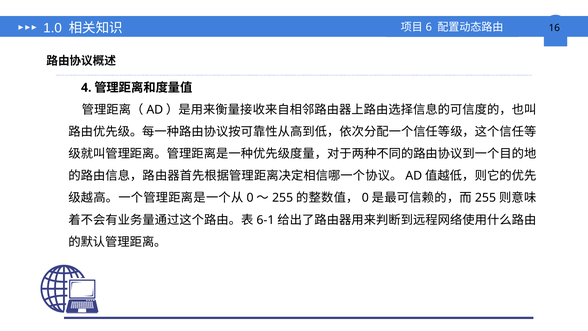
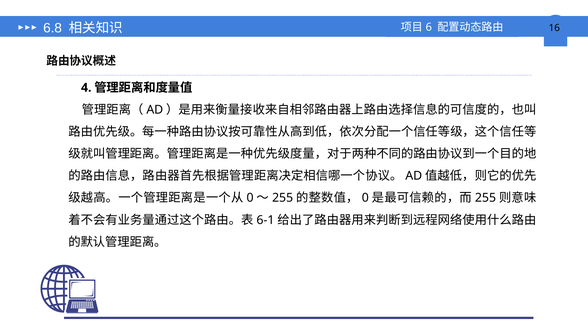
1.0: 1.0 -> 6.8
